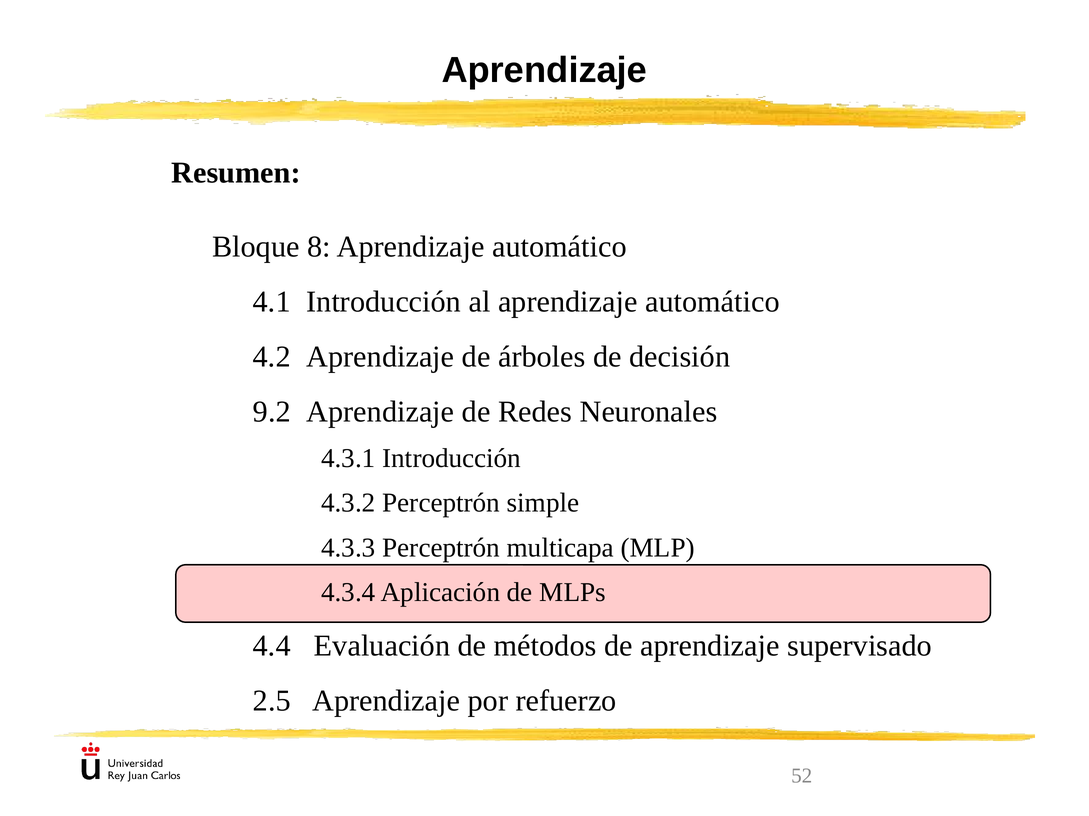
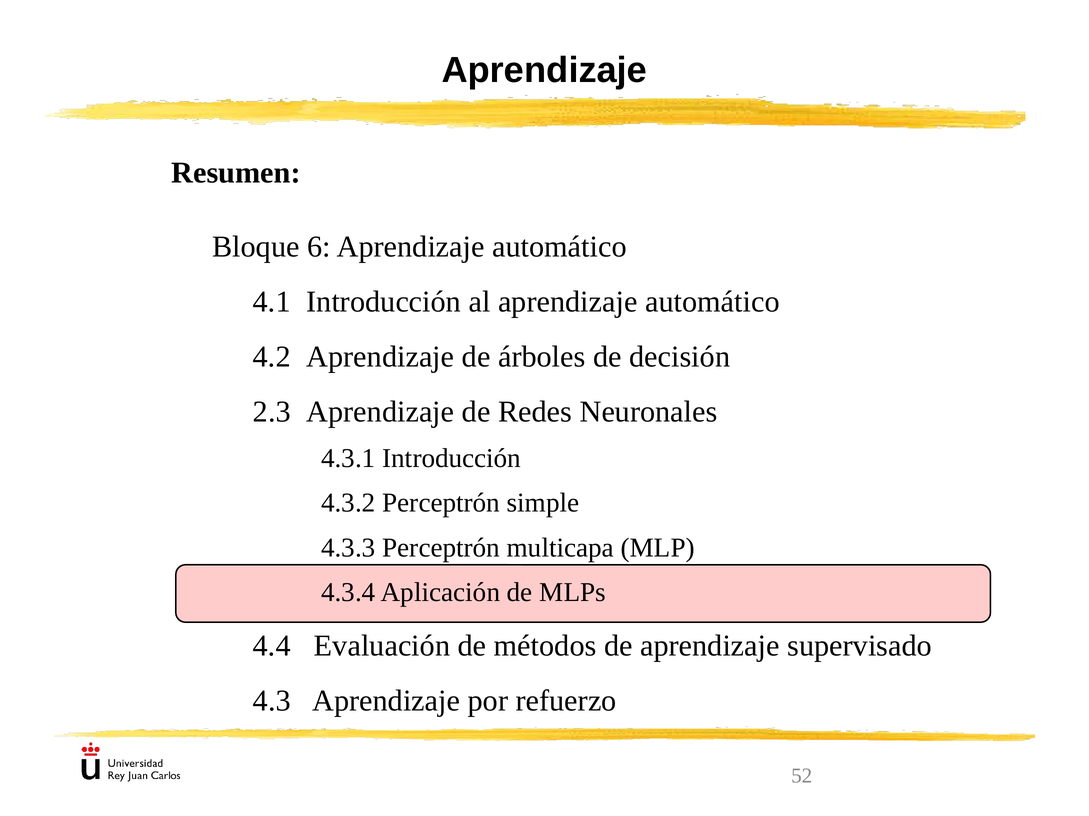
8: 8 -> 6
9.2: 9.2 -> 2.3
2.5: 2.5 -> 4.3
